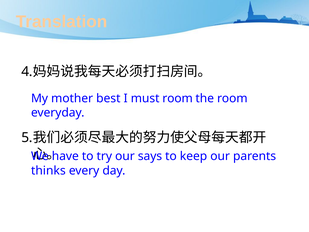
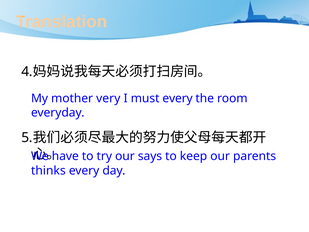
best: best -> very
must room: room -> every
